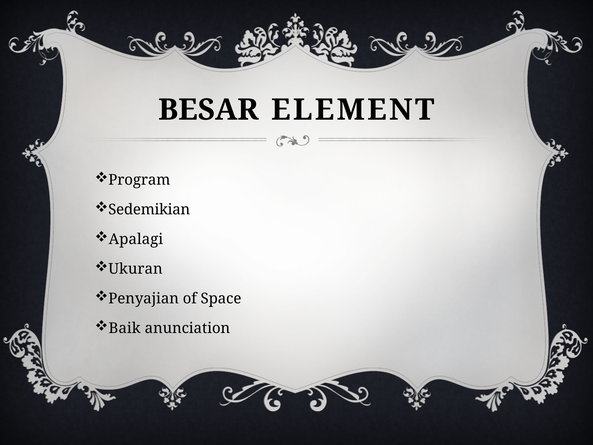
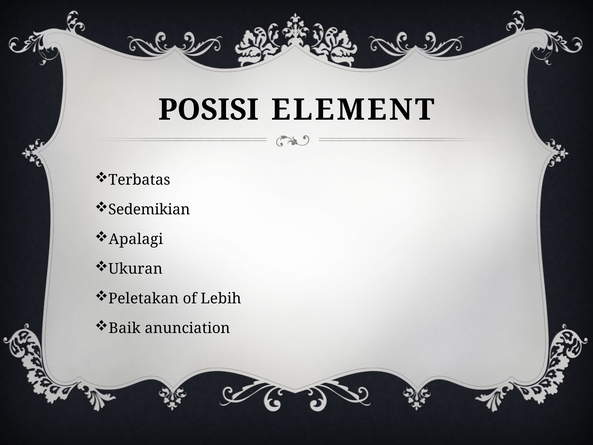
BESAR: BESAR -> POSISI
Program: Program -> Terbatas
Penyajian: Penyajian -> Peletakan
Space: Space -> Lebih
